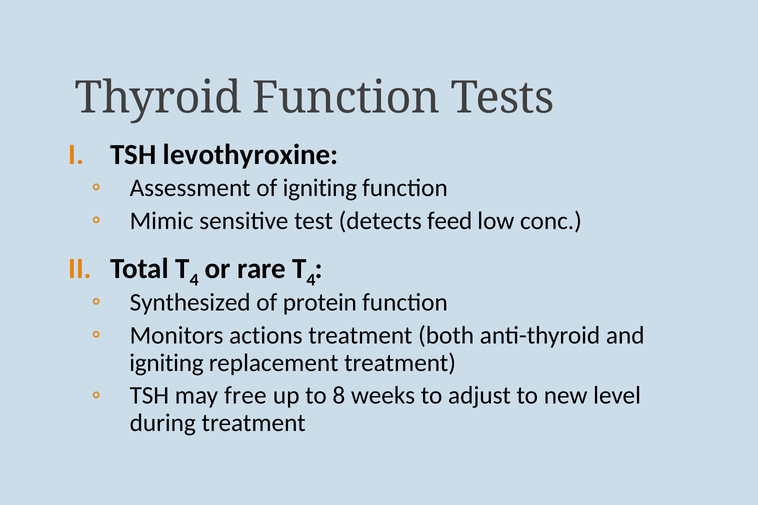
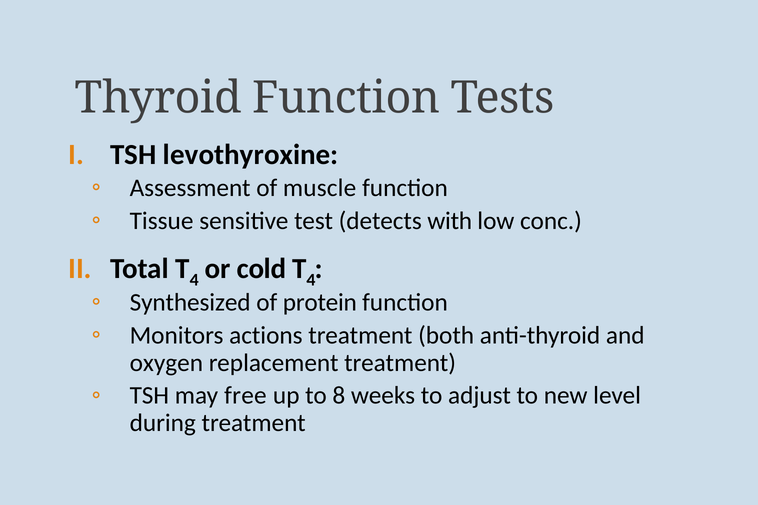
of igniting: igniting -> muscle
Mimic: Mimic -> Tissue
feed: feed -> with
rare: rare -> cold
igniting at (166, 363): igniting -> oxygen
